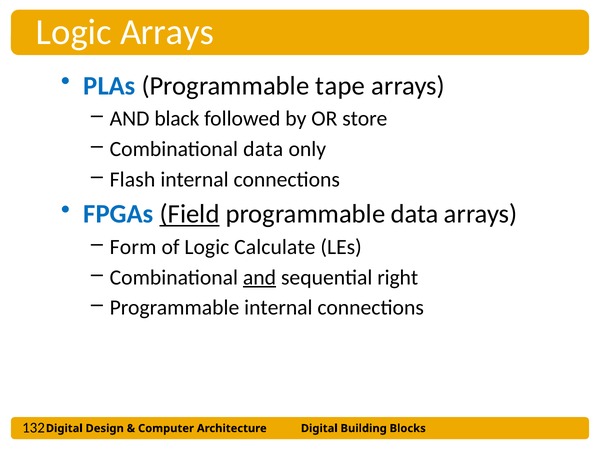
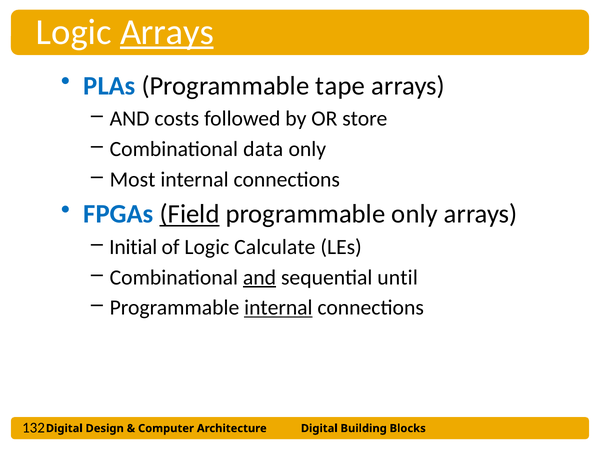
Arrays at (167, 32) underline: none -> present
black: black -> costs
Flash: Flash -> Most
programmable data: data -> only
Form: Form -> Initial
right: right -> until
internal at (278, 308) underline: none -> present
